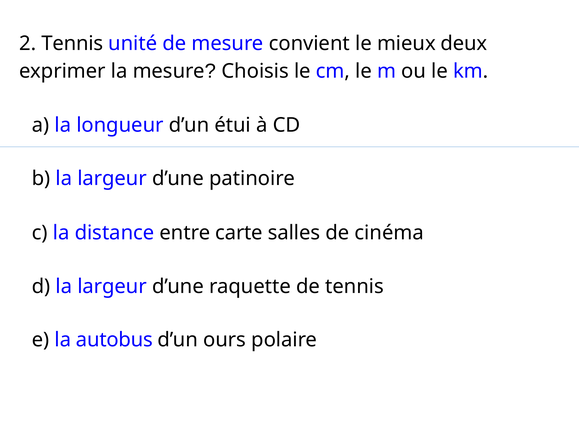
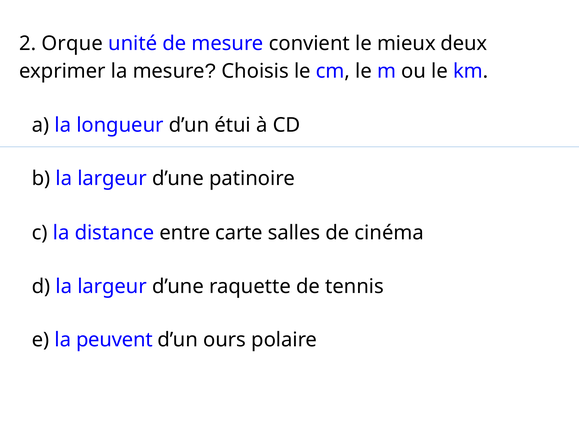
2 Tennis: Tennis -> Orque
autobus: autobus -> peuvent
